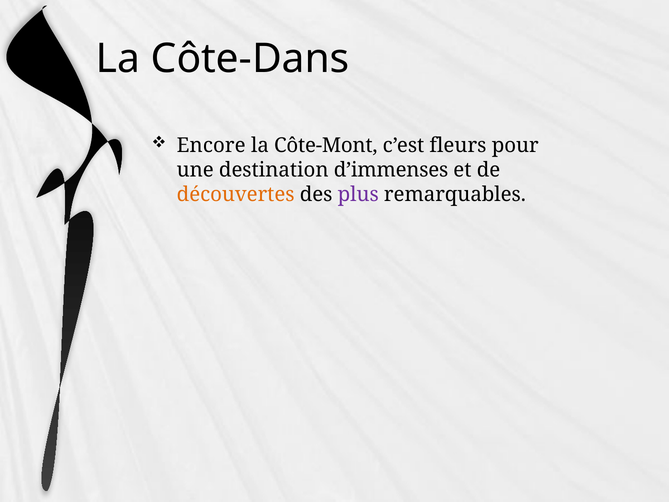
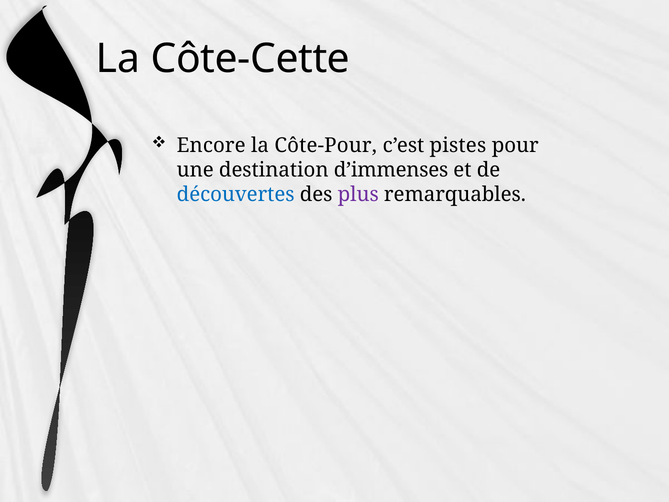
Côte-Dans: Côte-Dans -> Côte-Cette
Côte-Mont: Côte-Mont -> Côte-Pour
fleurs: fleurs -> pistes
découvertes colour: orange -> blue
